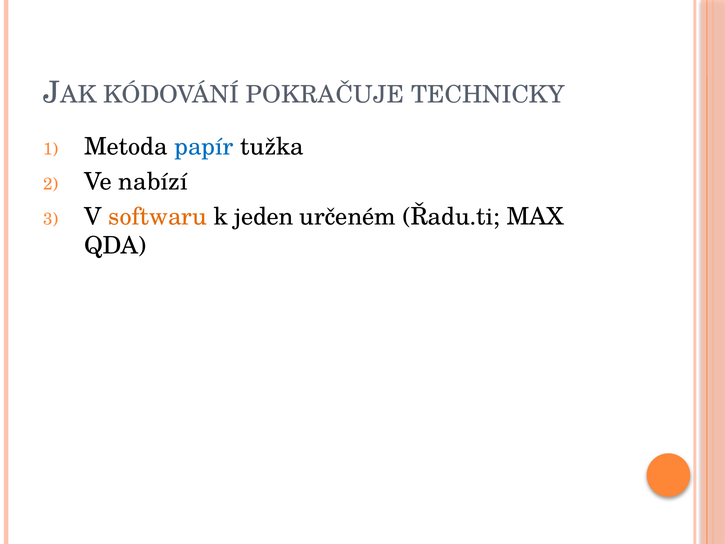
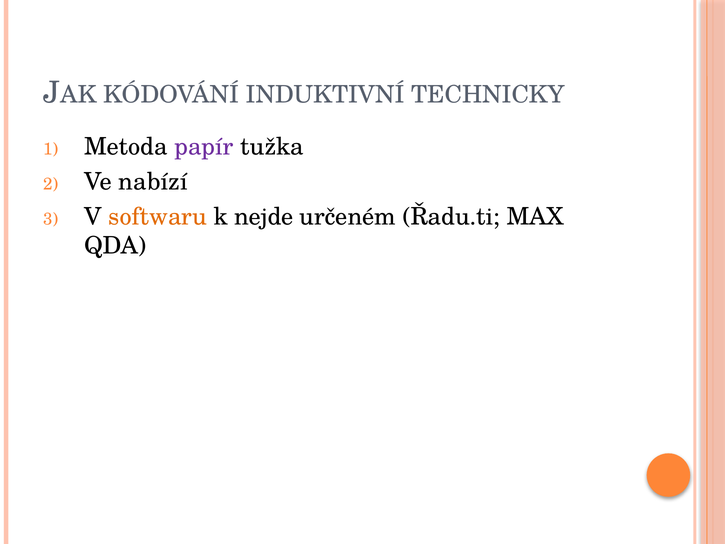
POKRAČUJE: POKRAČUJE -> INDUKTIVNÍ
papír colour: blue -> purple
jeden: jeden -> nejde
